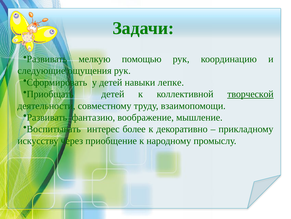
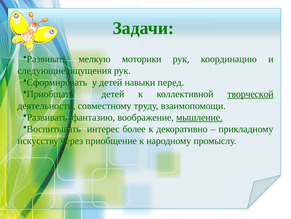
помощью: помощью -> моторики
лепке: лепке -> перед
мышление underline: none -> present
